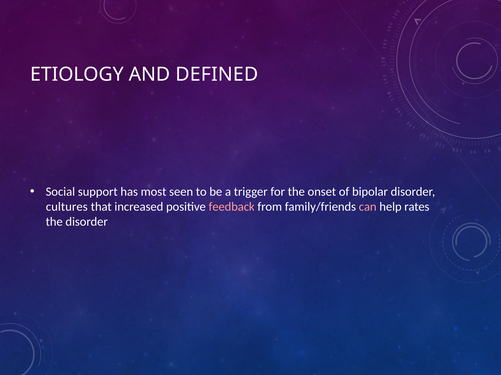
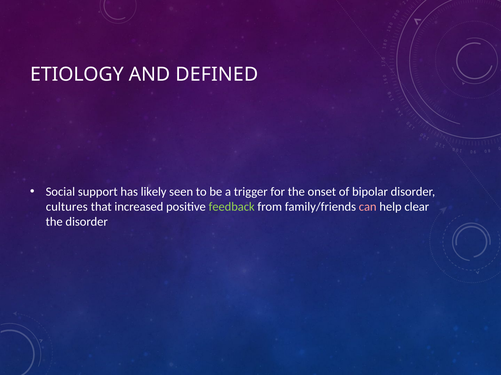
most: most -> likely
feedback colour: pink -> light green
rates: rates -> clear
